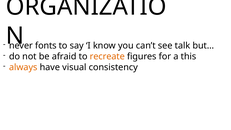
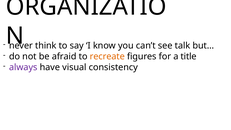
fonts: fonts -> think
this: this -> title
always colour: orange -> purple
